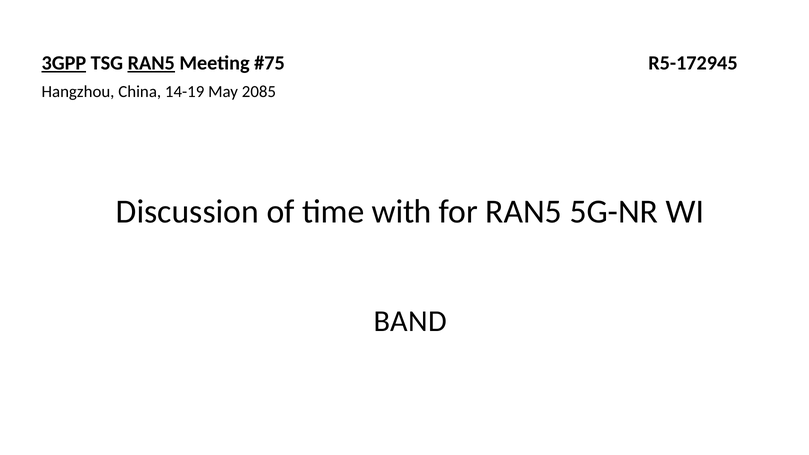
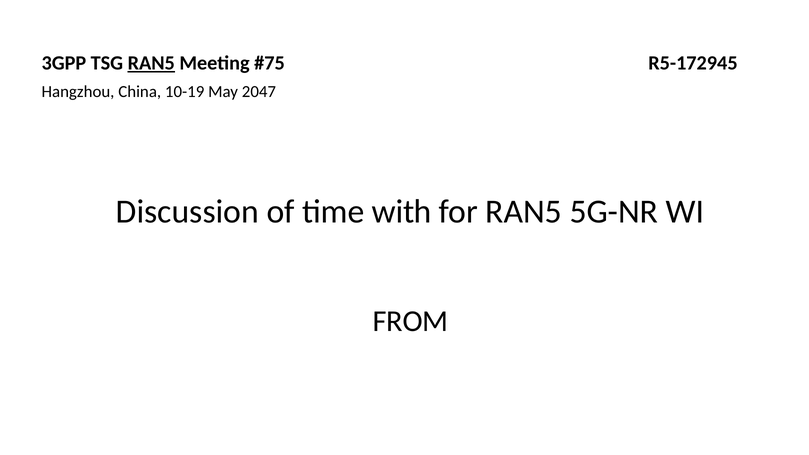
3GPP underline: present -> none
14-19: 14-19 -> 10-19
2085: 2085 -> 2047
BAND: BAND -> FROM
